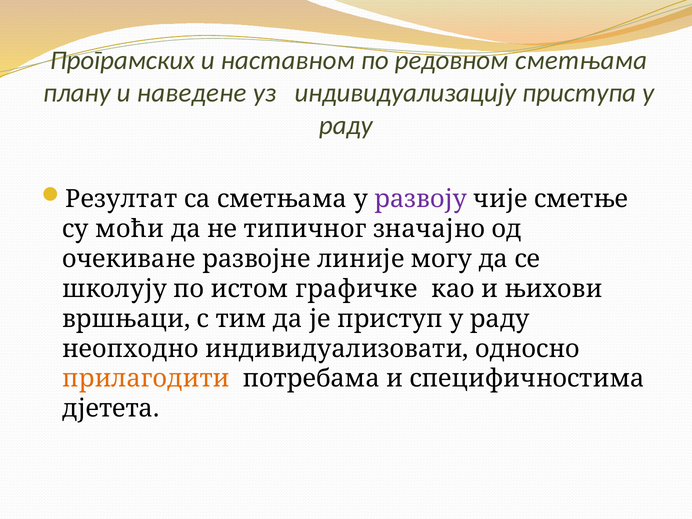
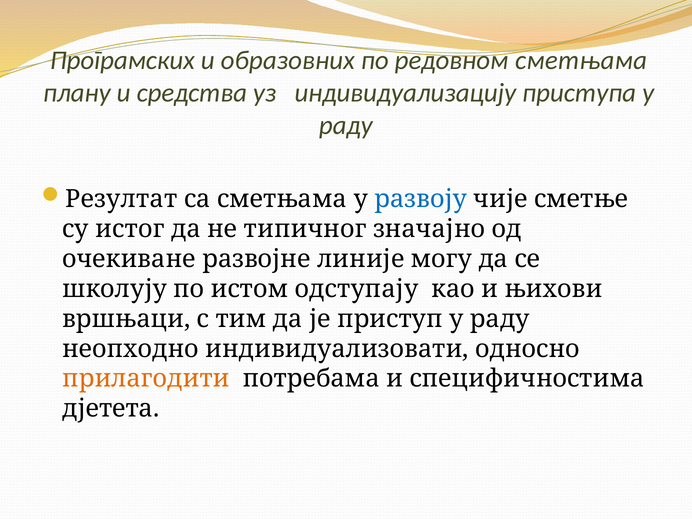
наставном: наставном -> образовних
наведене: наведене -> средства
развоју colour: purple -> blue
моћи: моћи -> истог
графичке: графичке -> одступају
